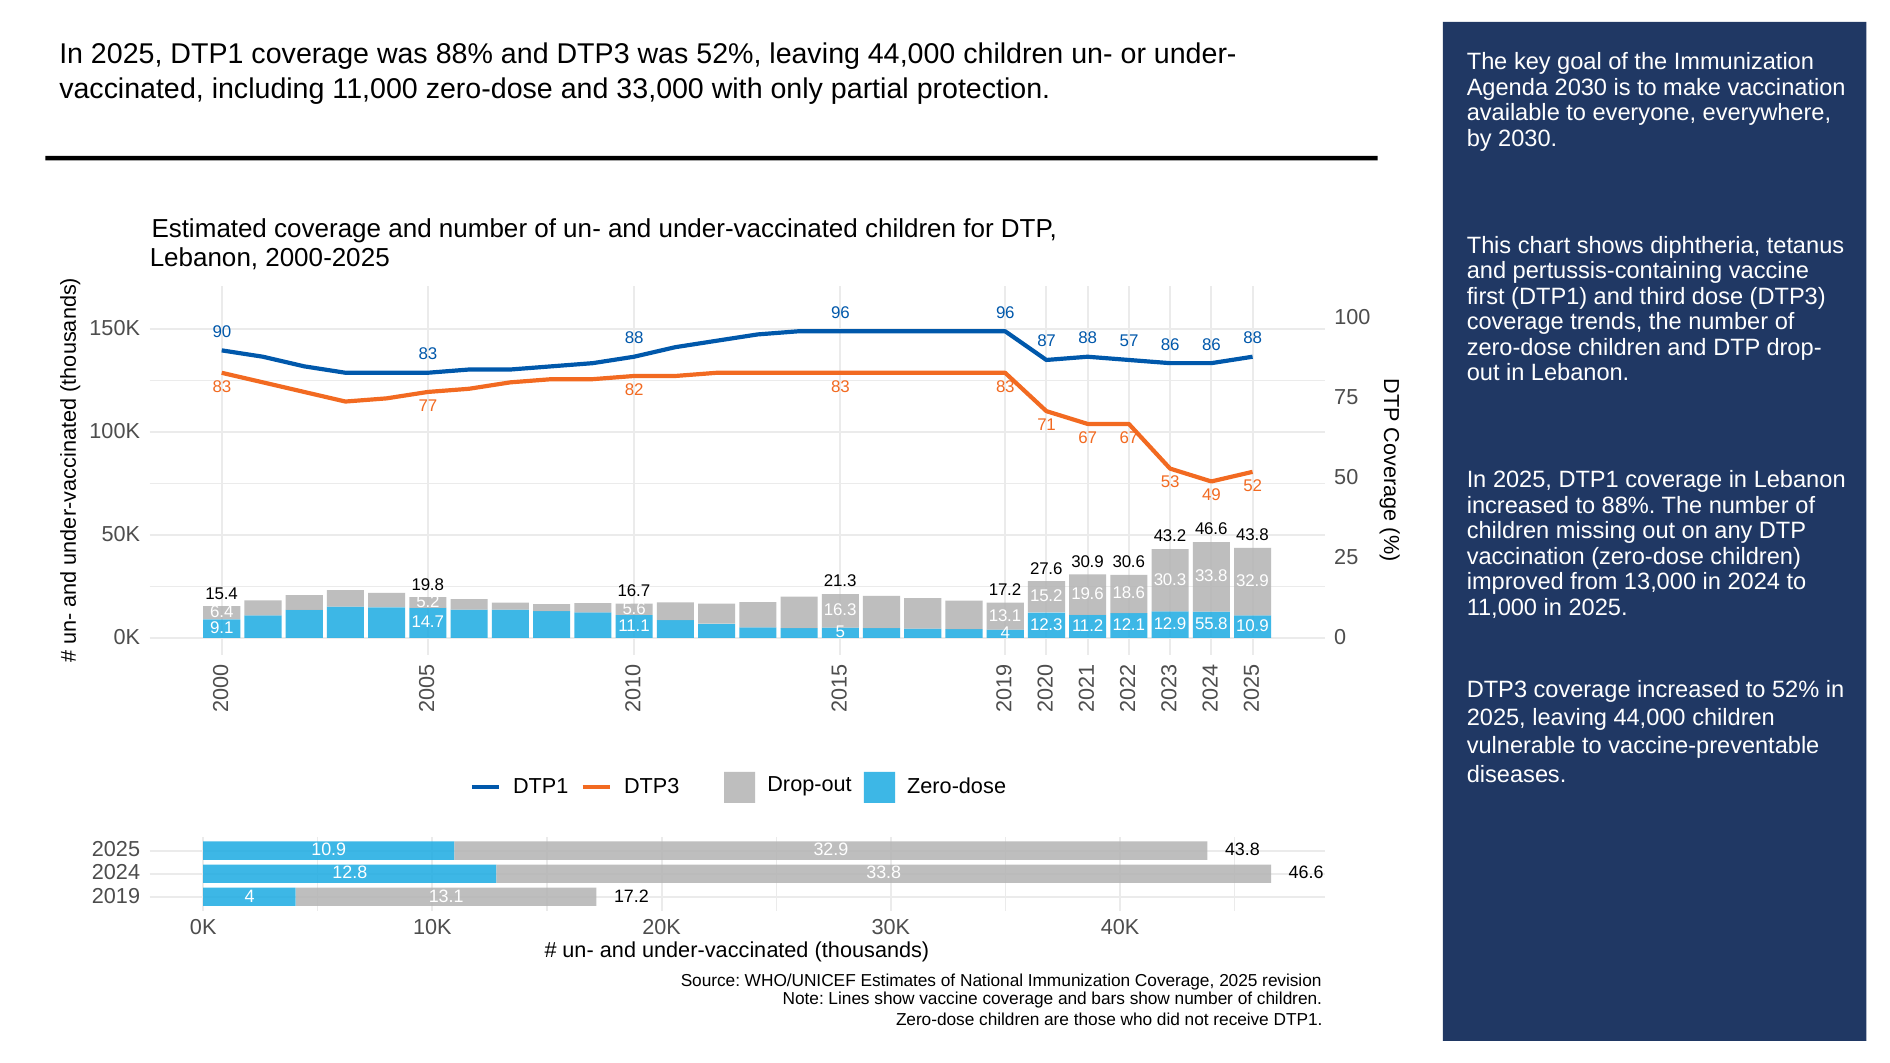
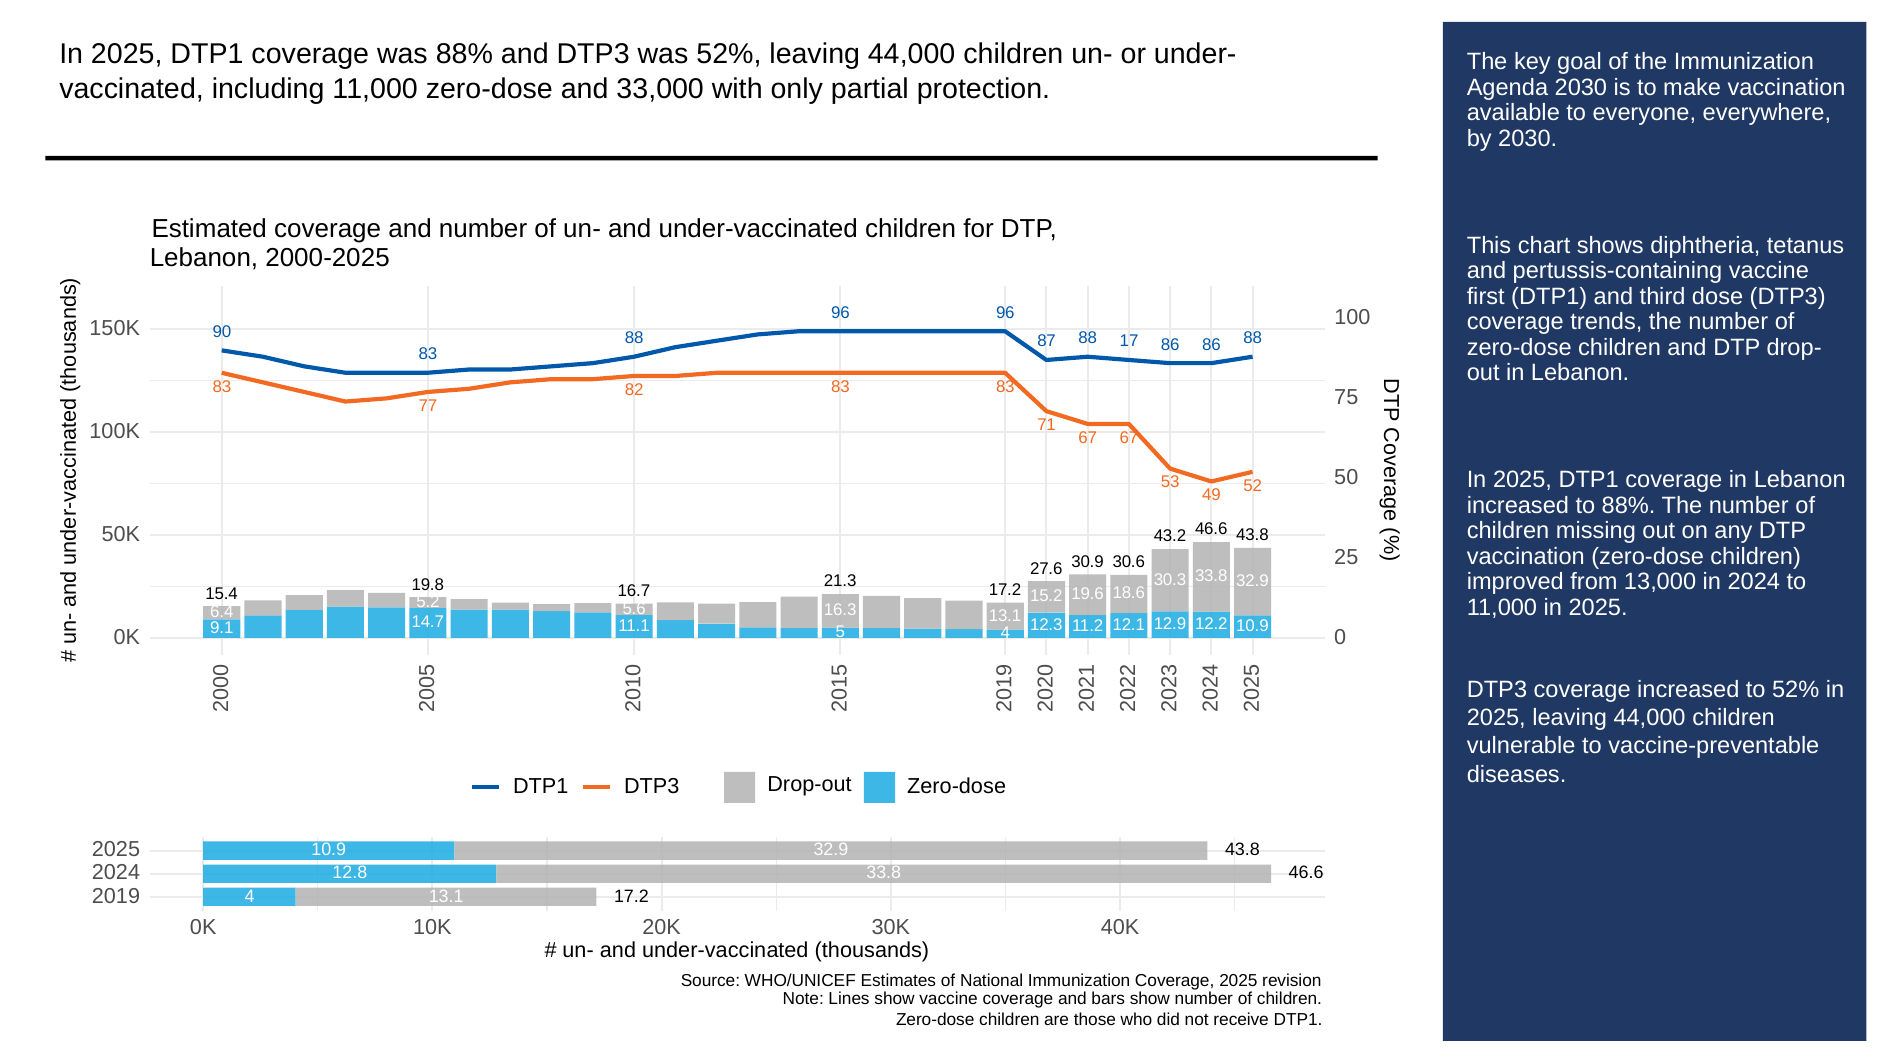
57: 57 -> 17
55.8: 55.8 -> 12.2
